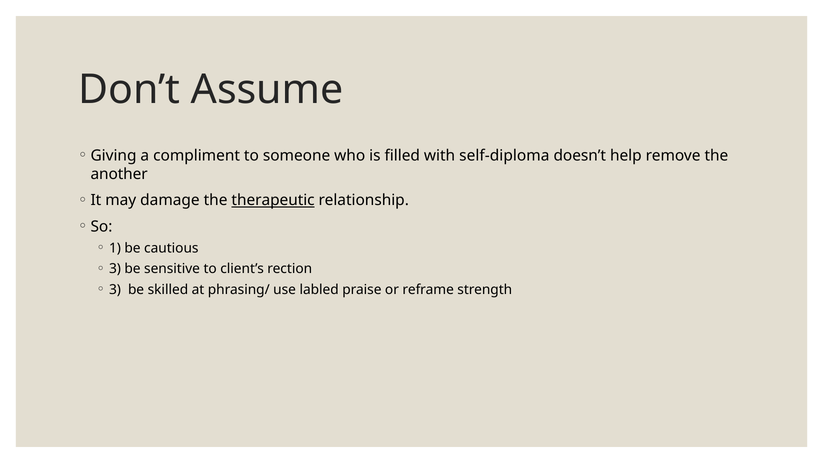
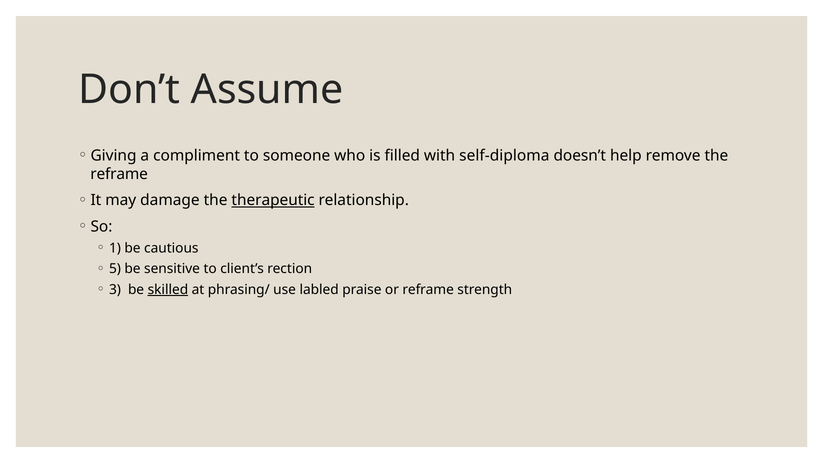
another at (119, 174): another -> reframe
3 at (115, 269): 3 -> 5
skilled underline: none -> present
